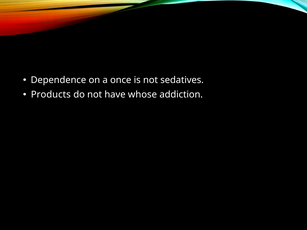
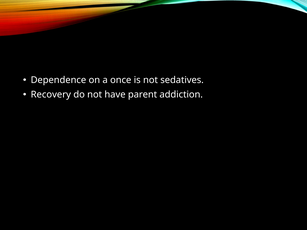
Products: Products -> Recovery
whose: whose -> parent
